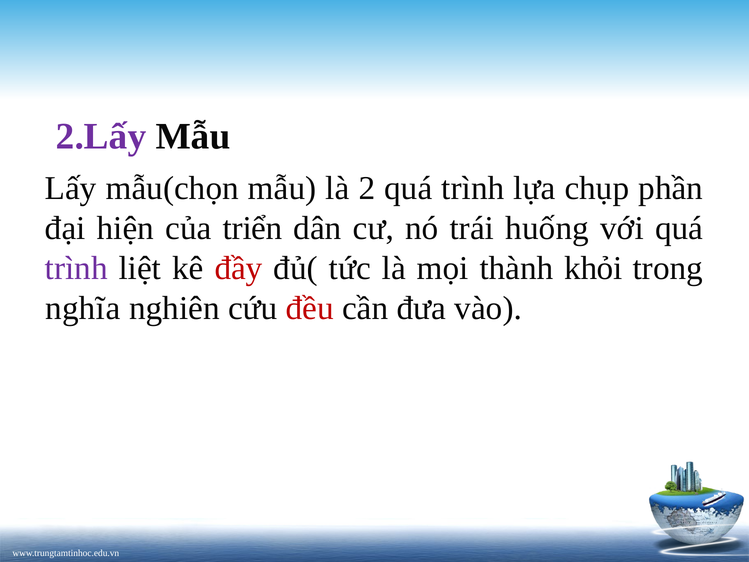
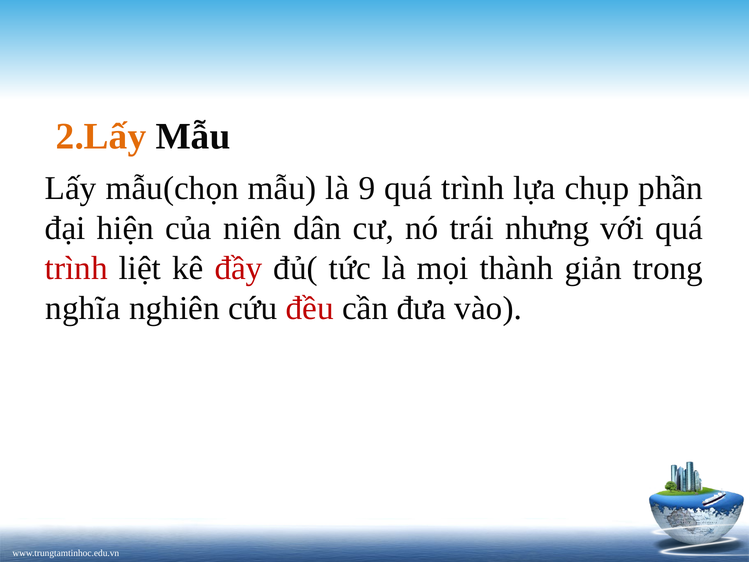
2.Lấy colour: purple -> orange
2: 2 -> 9
triển: triển -> niên
huống: huống -> nhưng
trình at (76, 268) colour: purple -> red
khỏi: khỏi -> giản
